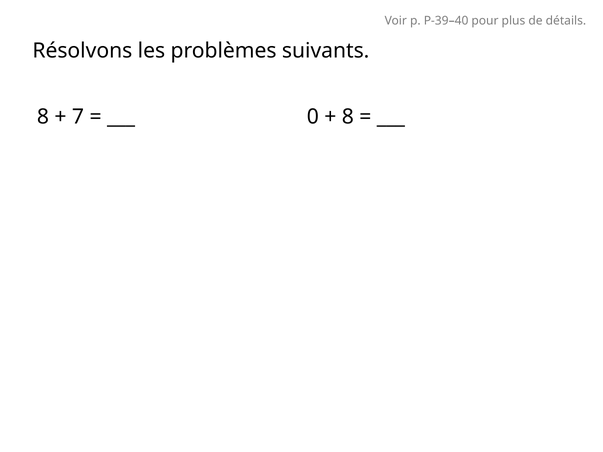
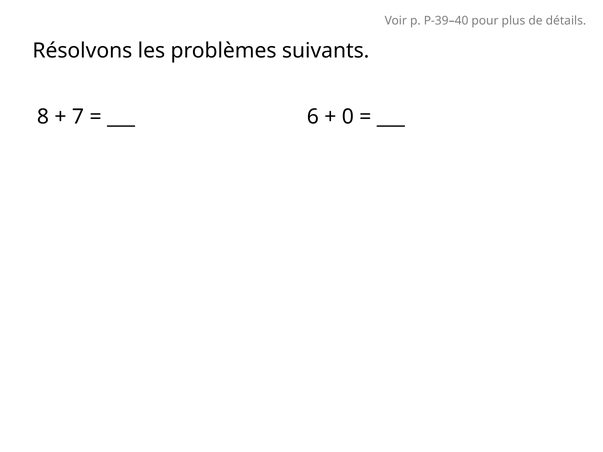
0: 0 -> 6
8 at (348, 117): 8 -> 0
